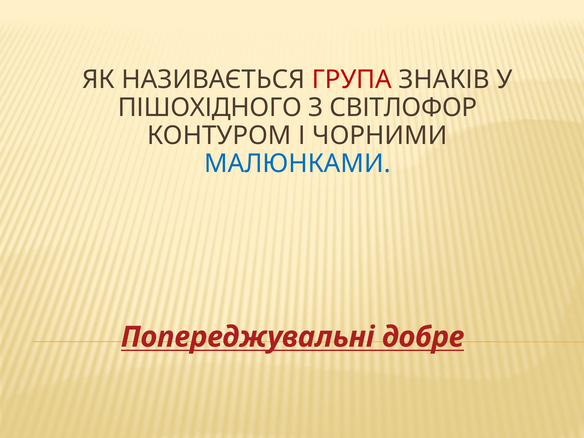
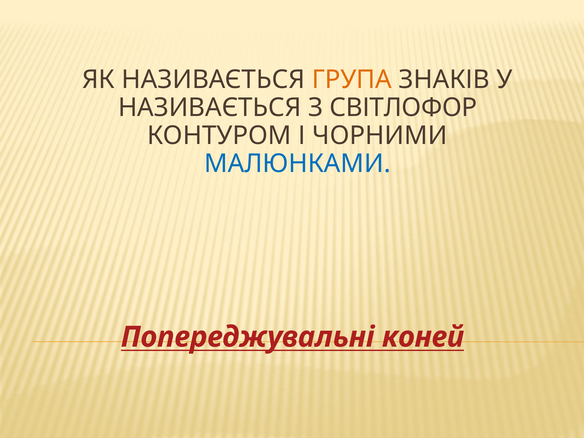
ГРУПА colour: red -> orange
ПІШОХІДНОГО at (210, 108): ПІШОХІДНОГО -> НАЗИВАЄТЬСЯ
добре: добре -> коней
